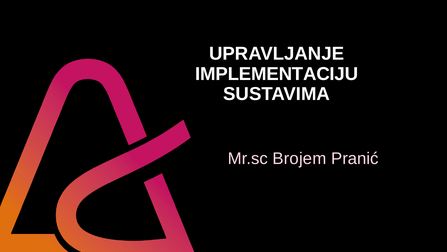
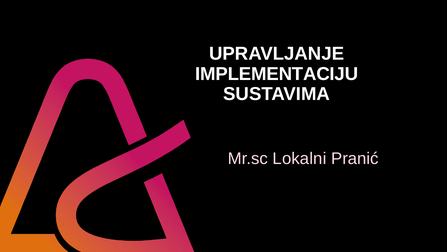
Brojem: Brojem -> Lokalni
